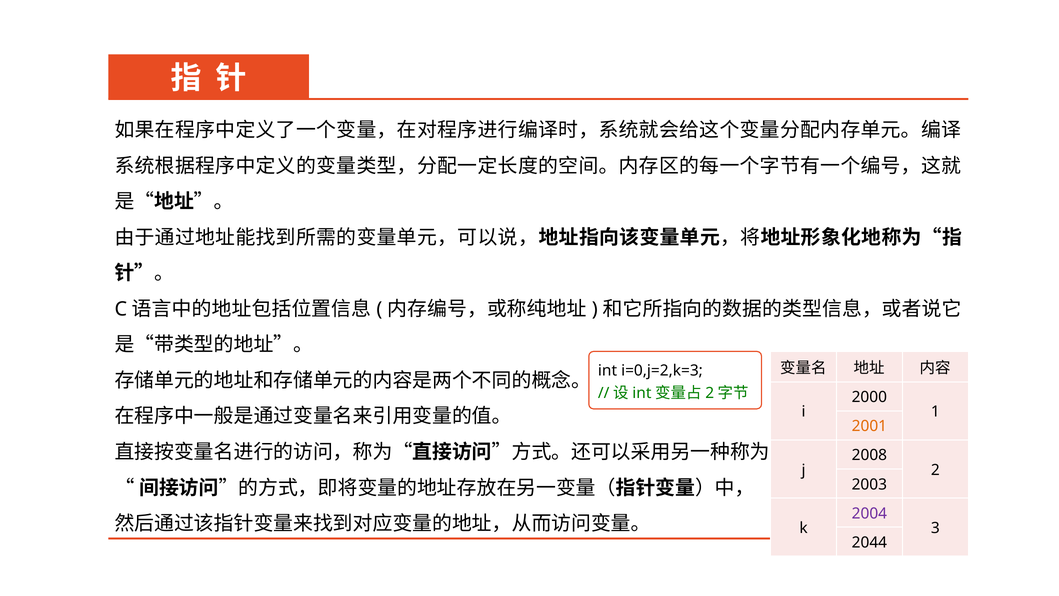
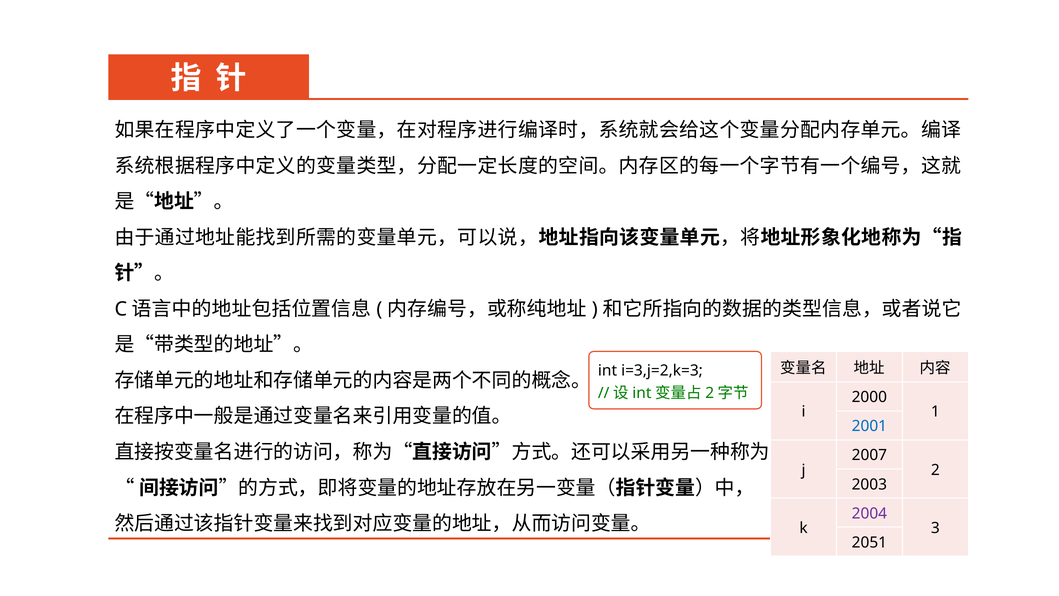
i=0,j=2,k=3: i=0,j=2,k=3 -> i=3,j=2,k=3
2001 colour: orange -> blue
2008: 2008 -> 2007
2044: 2044 -> 2051
